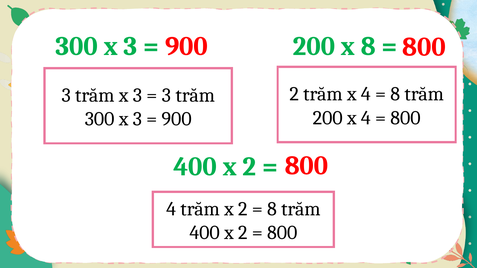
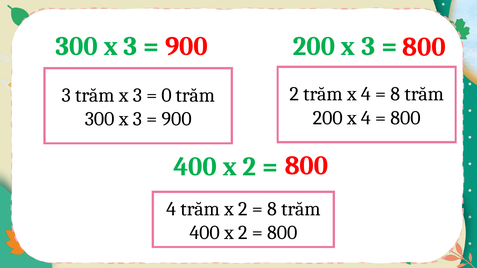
200 x 8: 8 -> 3
3 at (166, 95): 3 -> 0
